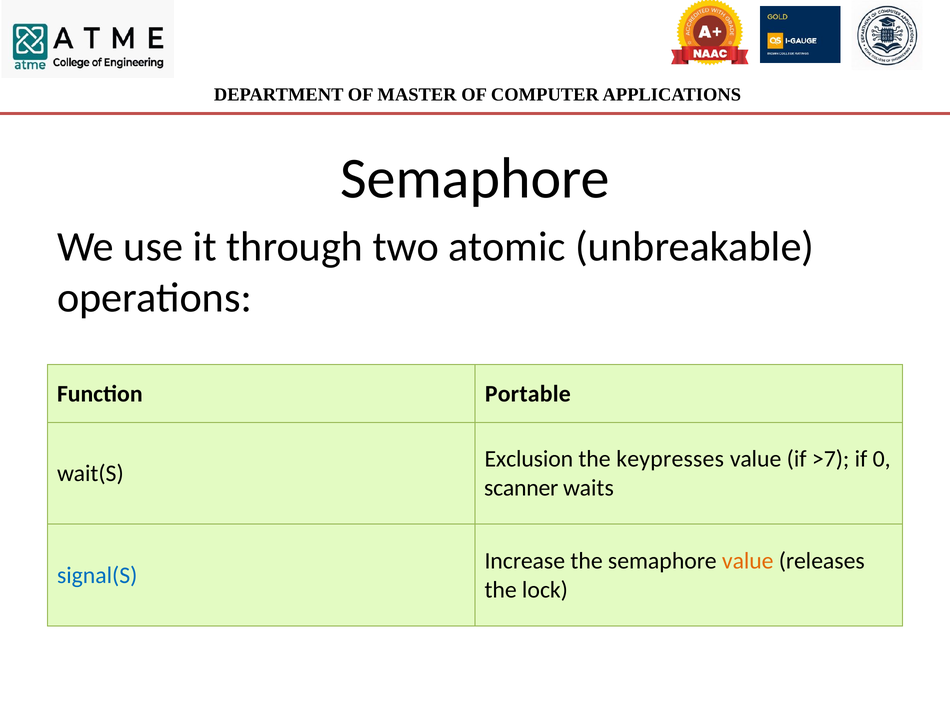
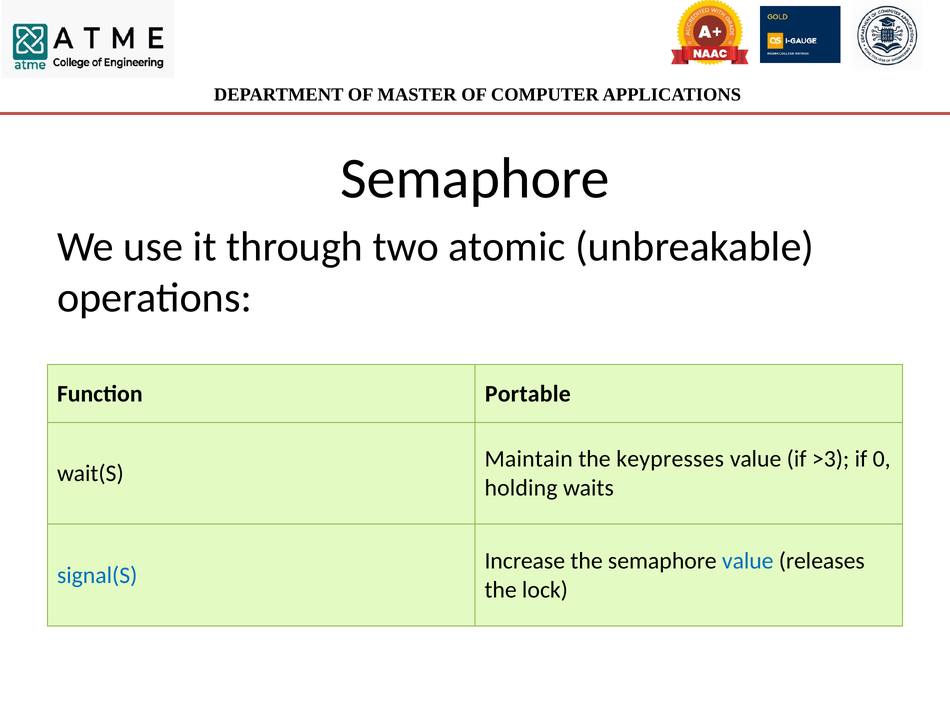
Exclusion: Exclusion -> Maintain
>7: >7 -> >3
scanner: scanner -> holding
value at (748, 560) colour: orange -> blue
